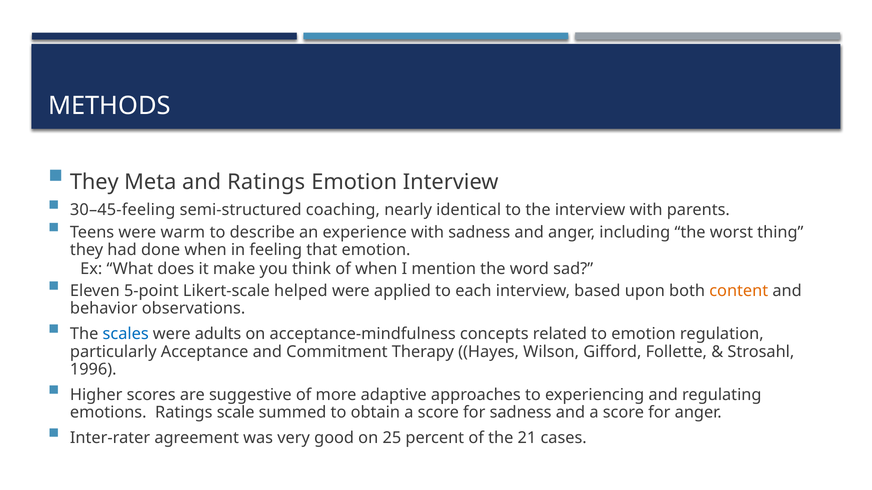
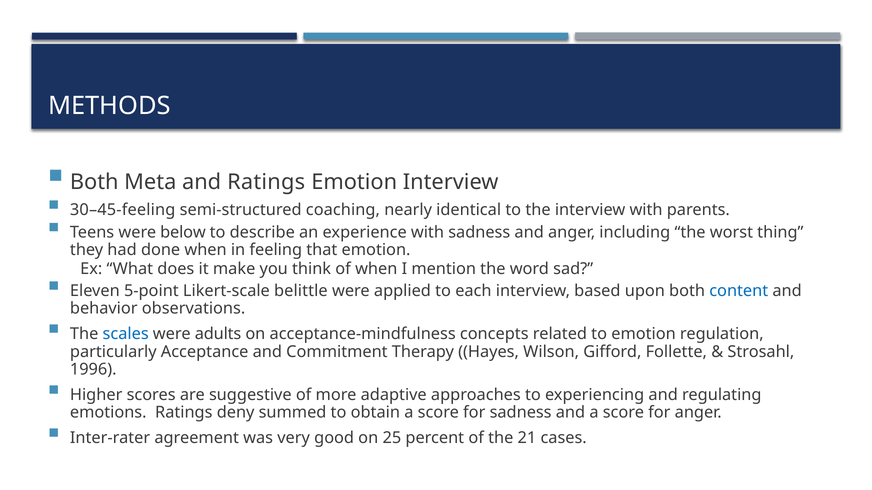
They at (94, 182): They -> Both
warm: warm -> below
helped: helped -> belittle
content colour: orange -> blue
scale: scale -> deny
